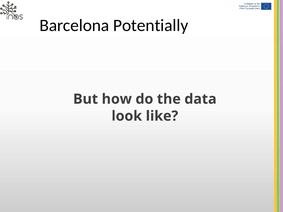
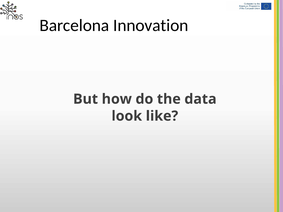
Potentially: Potentially -> Innovation
